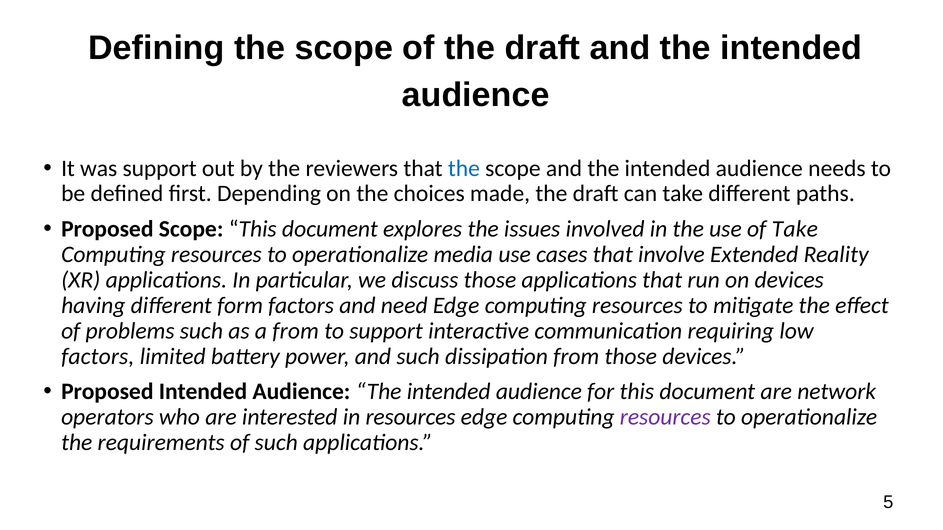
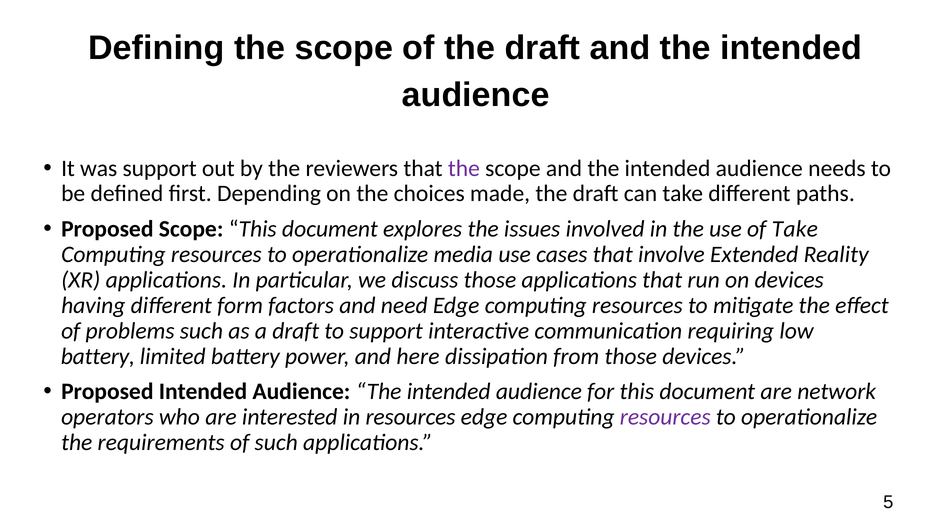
the at (464, 168) colour: blue -> purple
a from: from -> draft
factors at (98, 357): factors -> battery
and such: such -> here
